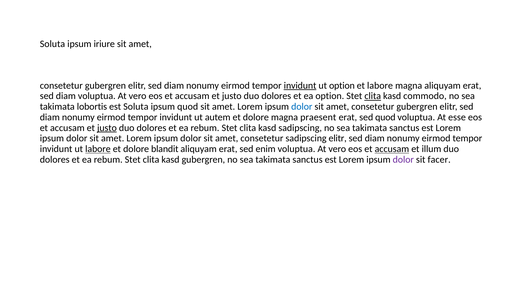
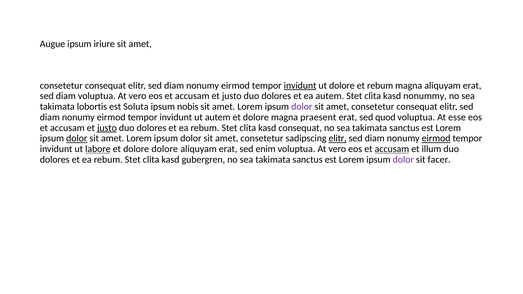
Soluta at (52, 44): Soluta -> Augue
gubergren at (105, 86): gubergren -> consequat
ut option: option -> dolore
et labore: labore -> rebum
ea option: option -> autem
clita at (373, 96) underline: present -> none
commodo: commodo -> nonummy
ipsum quod: quod -> nobis
dolor at (302, 107) colour: blue -> purple
gubergren at (417, 107): gubergren -> consequat
kasd sadipscing: sadipscing -> consequat
dolor at (77, 138) underline: none -> present
elitr at (338, 138) underline: none -> present
eirmod at (436, 138) underline: none -> present
dolore blandit: blandit -> dolore
